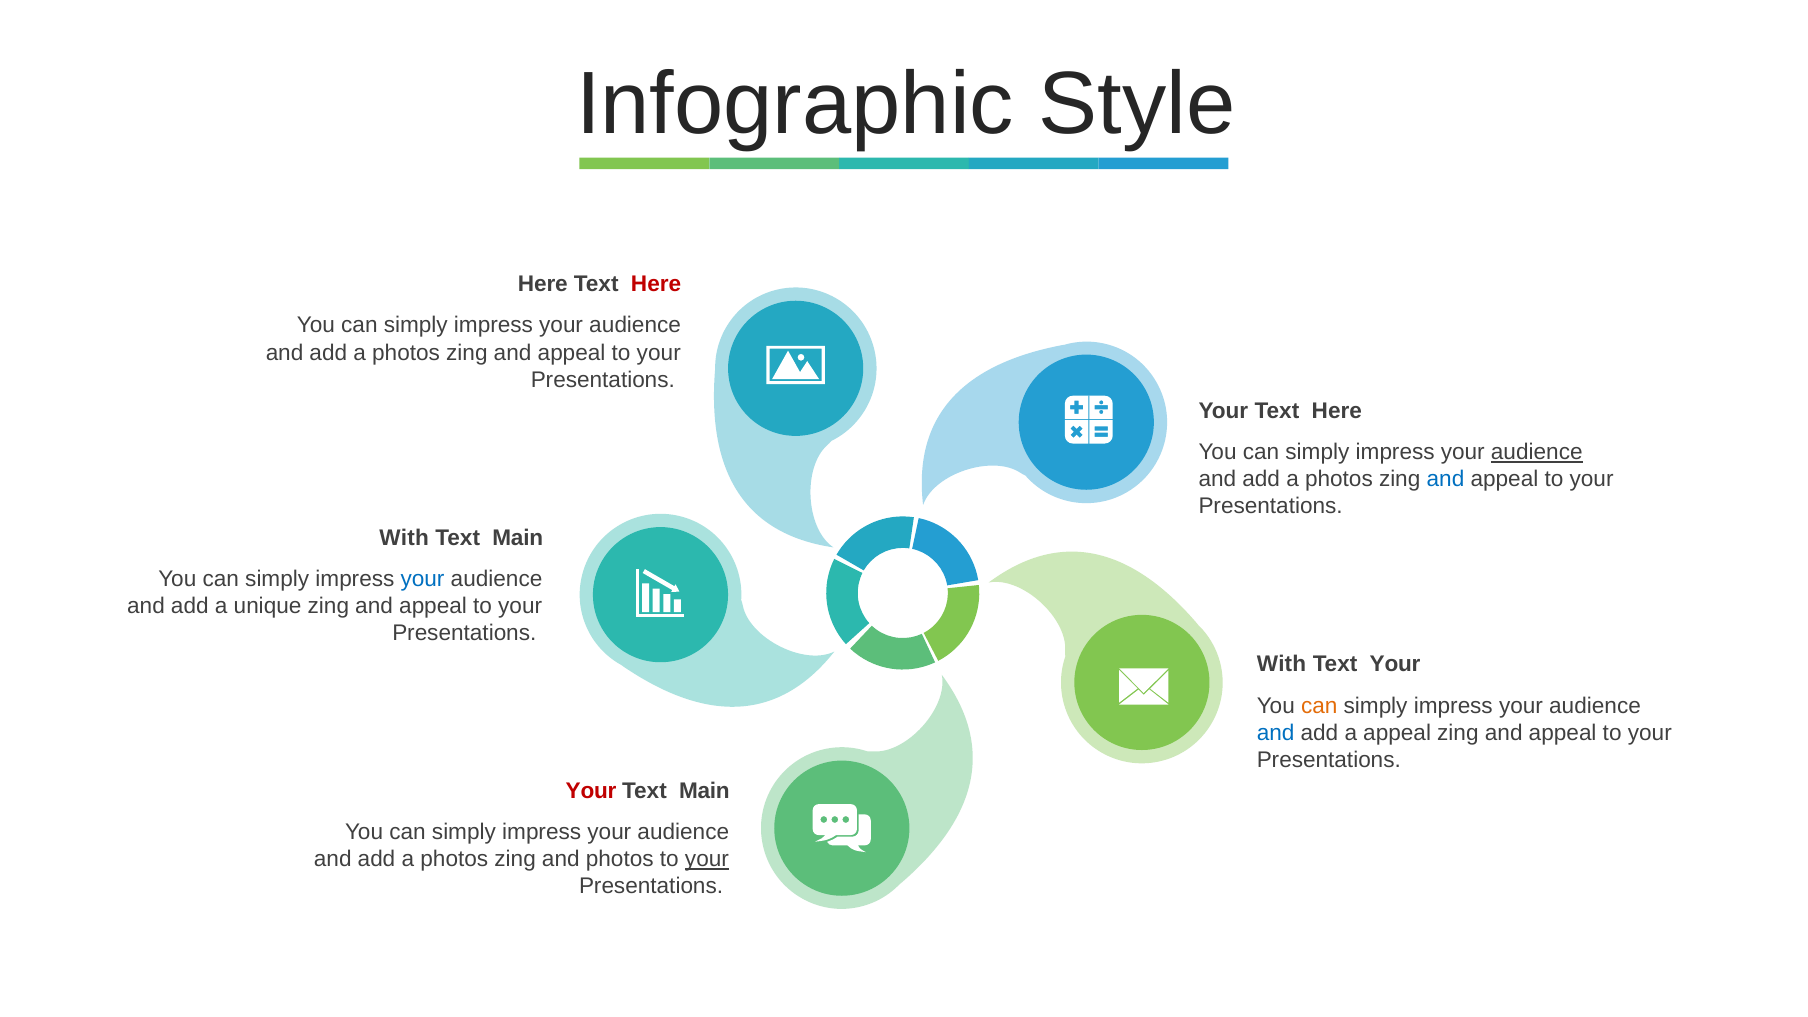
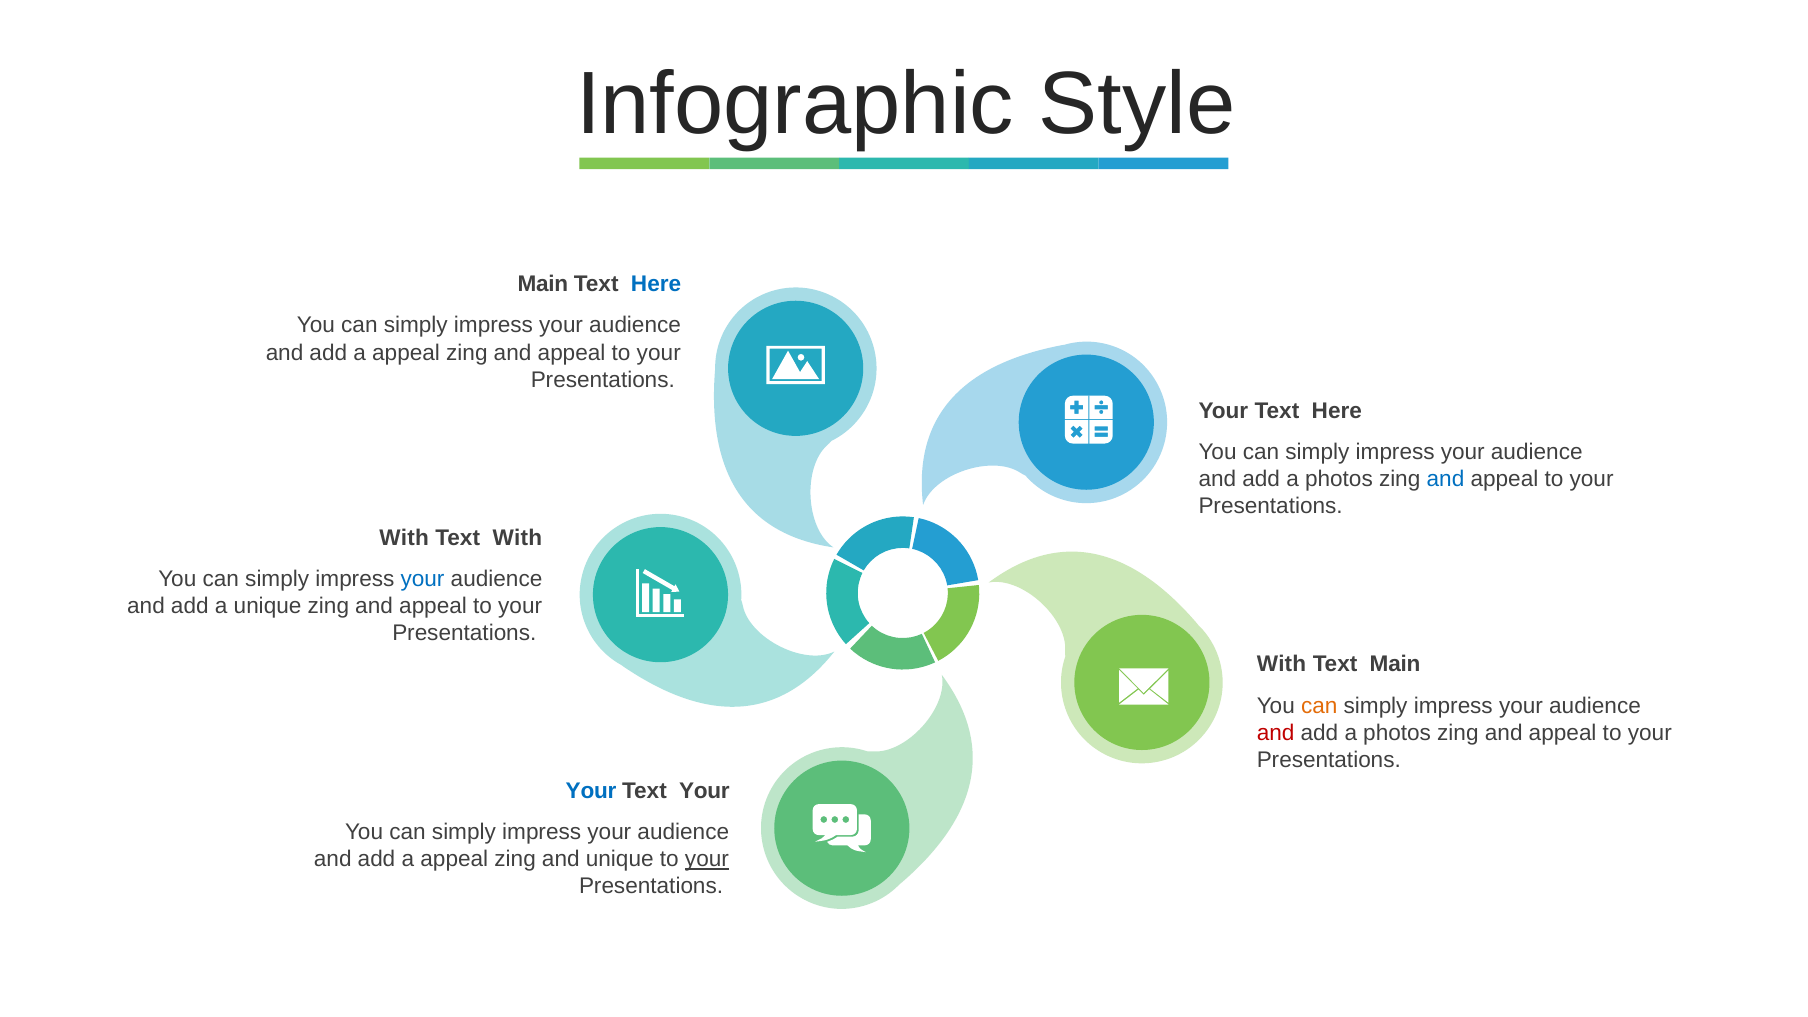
Here at (543, 284): Here -> Main
Here at (656, 284) colour: red -> blue
photos at (406, 353): photos -> appeal
audience at (1537, 452) underline: present -> none
Main at (518, 538): Main -> With
Text Your: Your -> Main
and at (1276, 733) colour: blue -> red
appeal at (1397, 733): appeal -> photos
Your at (591, 791) colour: red -> blue
Main at (704, 791): Main -> Your
photos at (454, 859): photos -> appeal
and photos: photos -> unique
